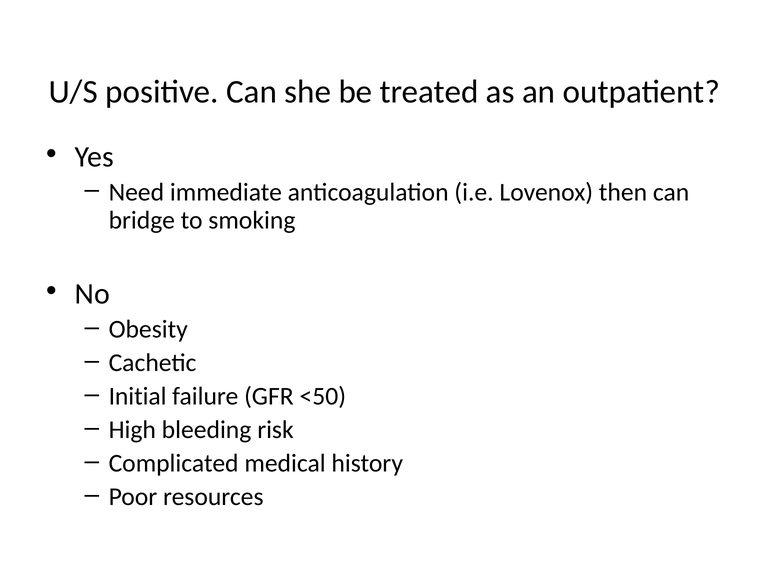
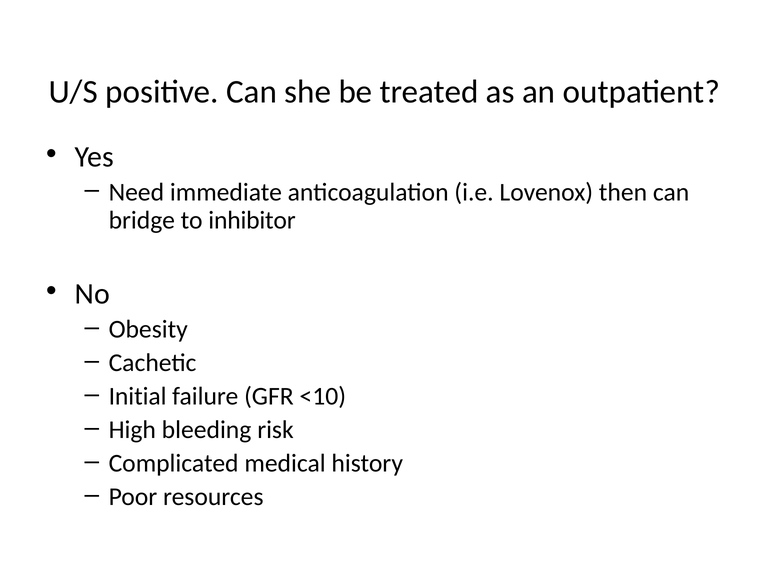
smoking: smoking -> inhibitor
<50: <50 -> <10
